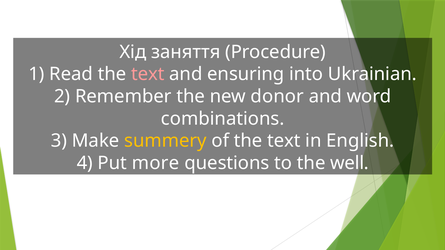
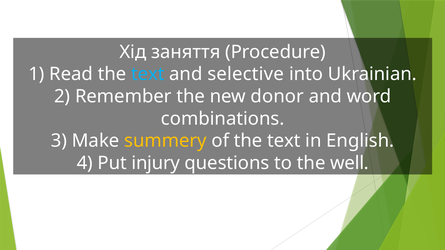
text at (148, 74) colour: pink -> light blue
ensuring: ensuring -> selective
more: more -> injury
